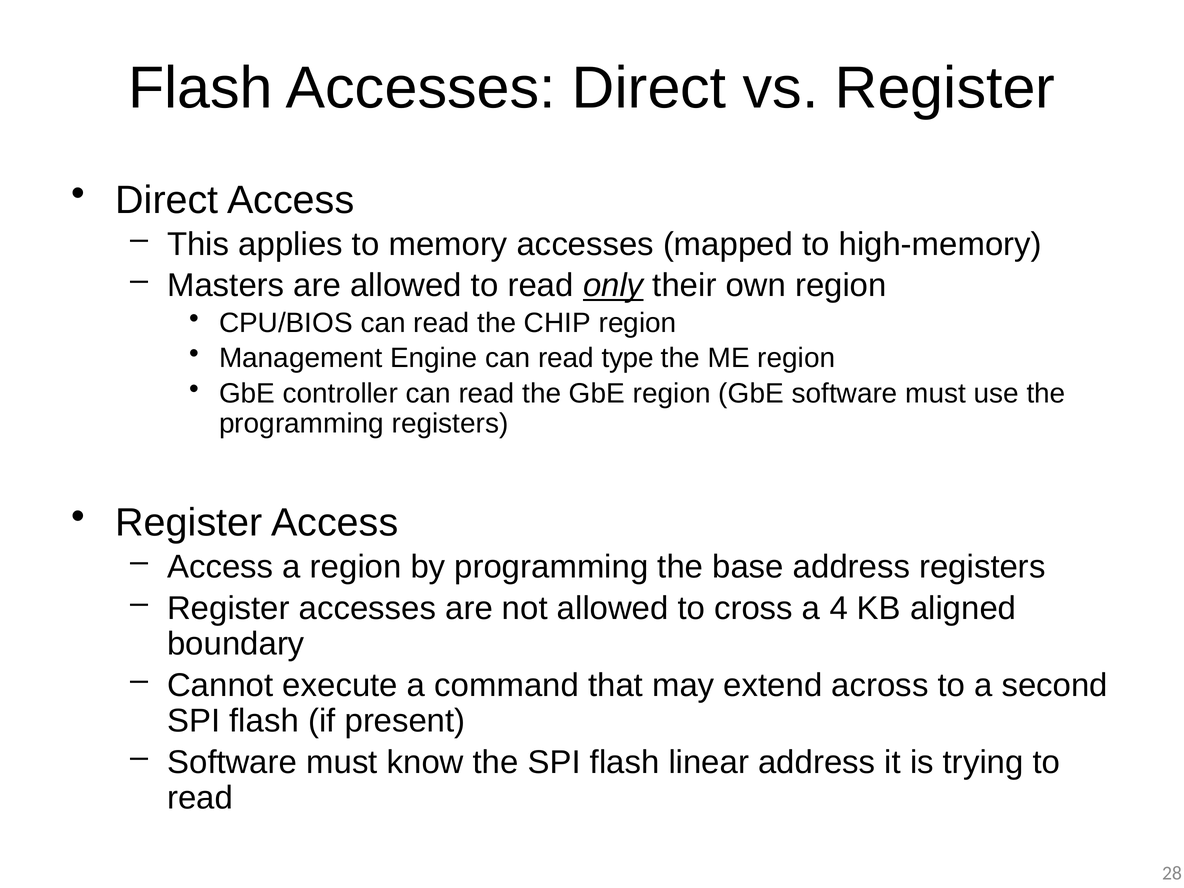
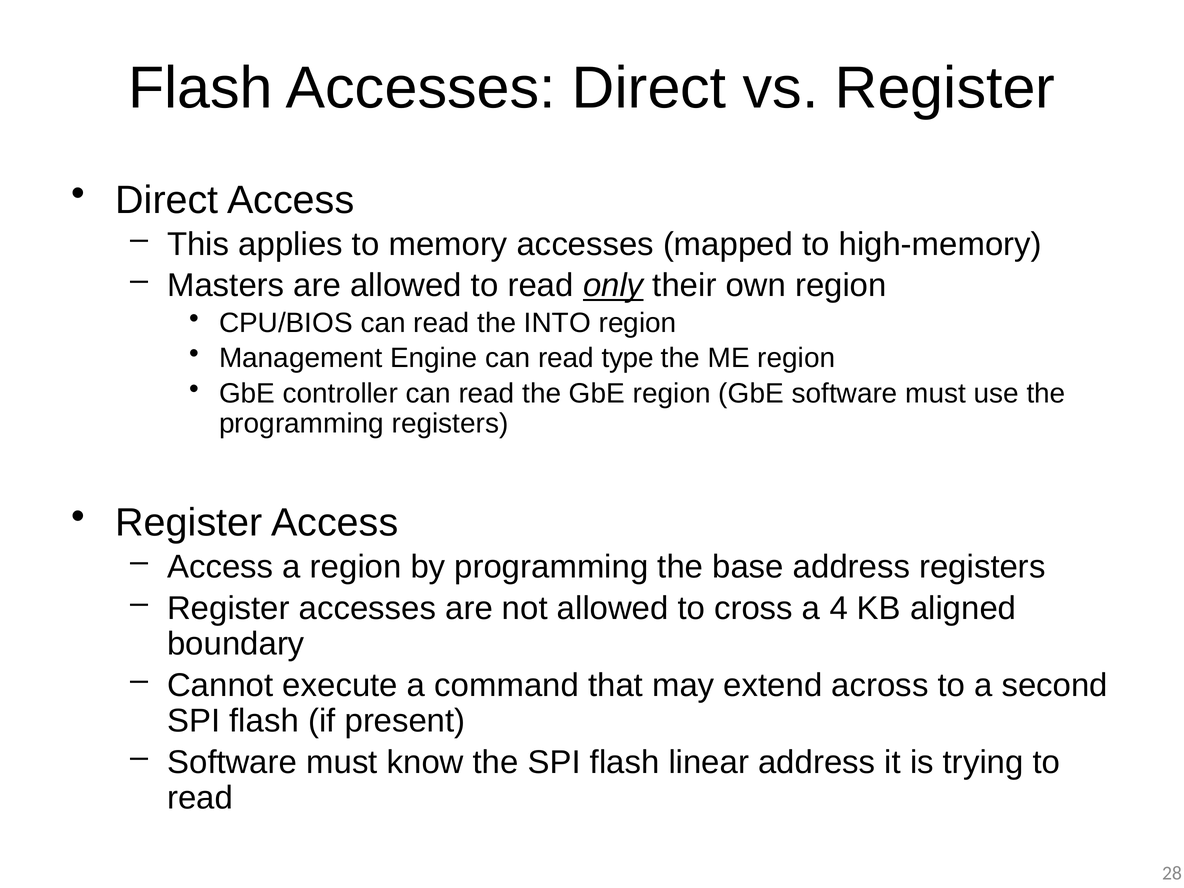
CHIP: CHIP -> INTO
